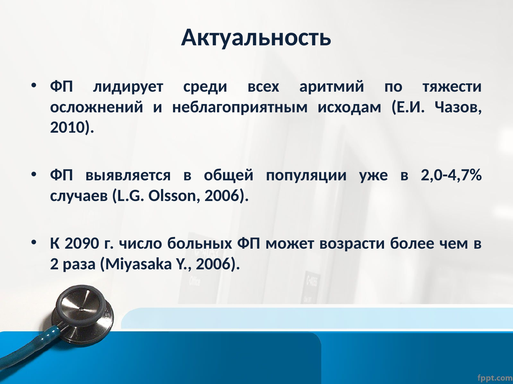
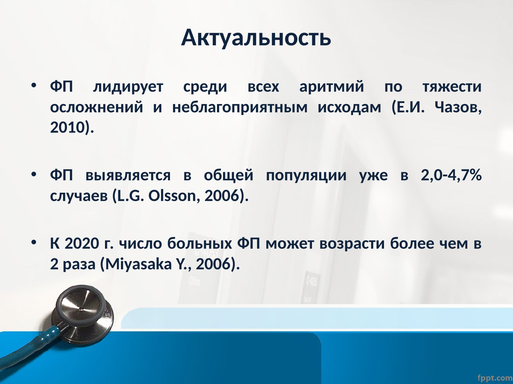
2090: 2090 -> 2020
